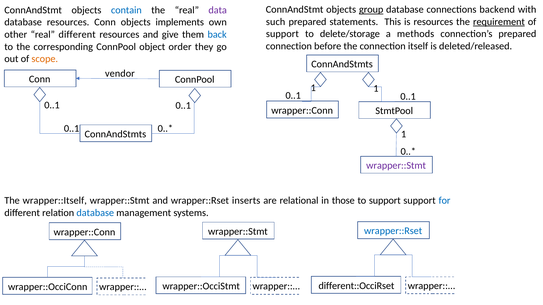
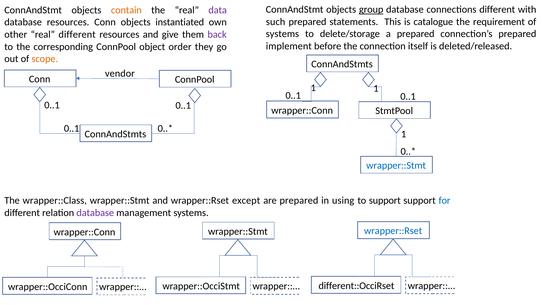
connections backend: backend -> different
contain colour: blue -> orange
is resources: resources -> catalogue
requirement underline: present -> none
implements: implements -> instantiated
support at (282, 34): support -> systems
a methods: methods -> prepared
back colour: blue -> purple
connection at (289, 46): connection -> implement
wrapper::Stmt at (396, 166) colour: purple -> blue
wrapper::Itself: wrapper::Itself -> wrapper::Class
inserts: inserts -> except
are relational: relational -> prepared
those: those -> using
database at (95, 213) colour: blue -> purple
